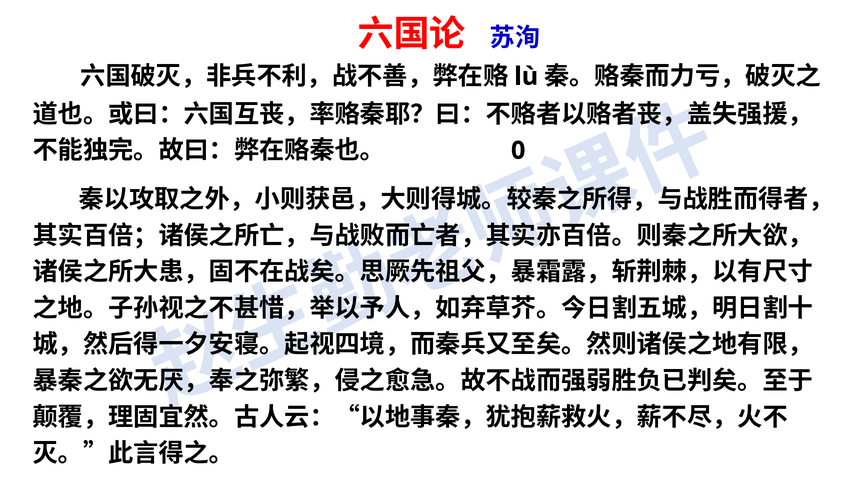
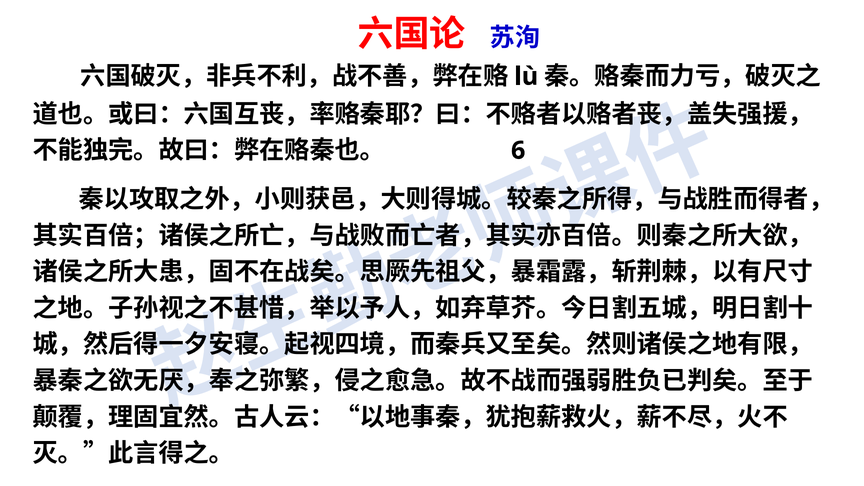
0: 0 -> 6
